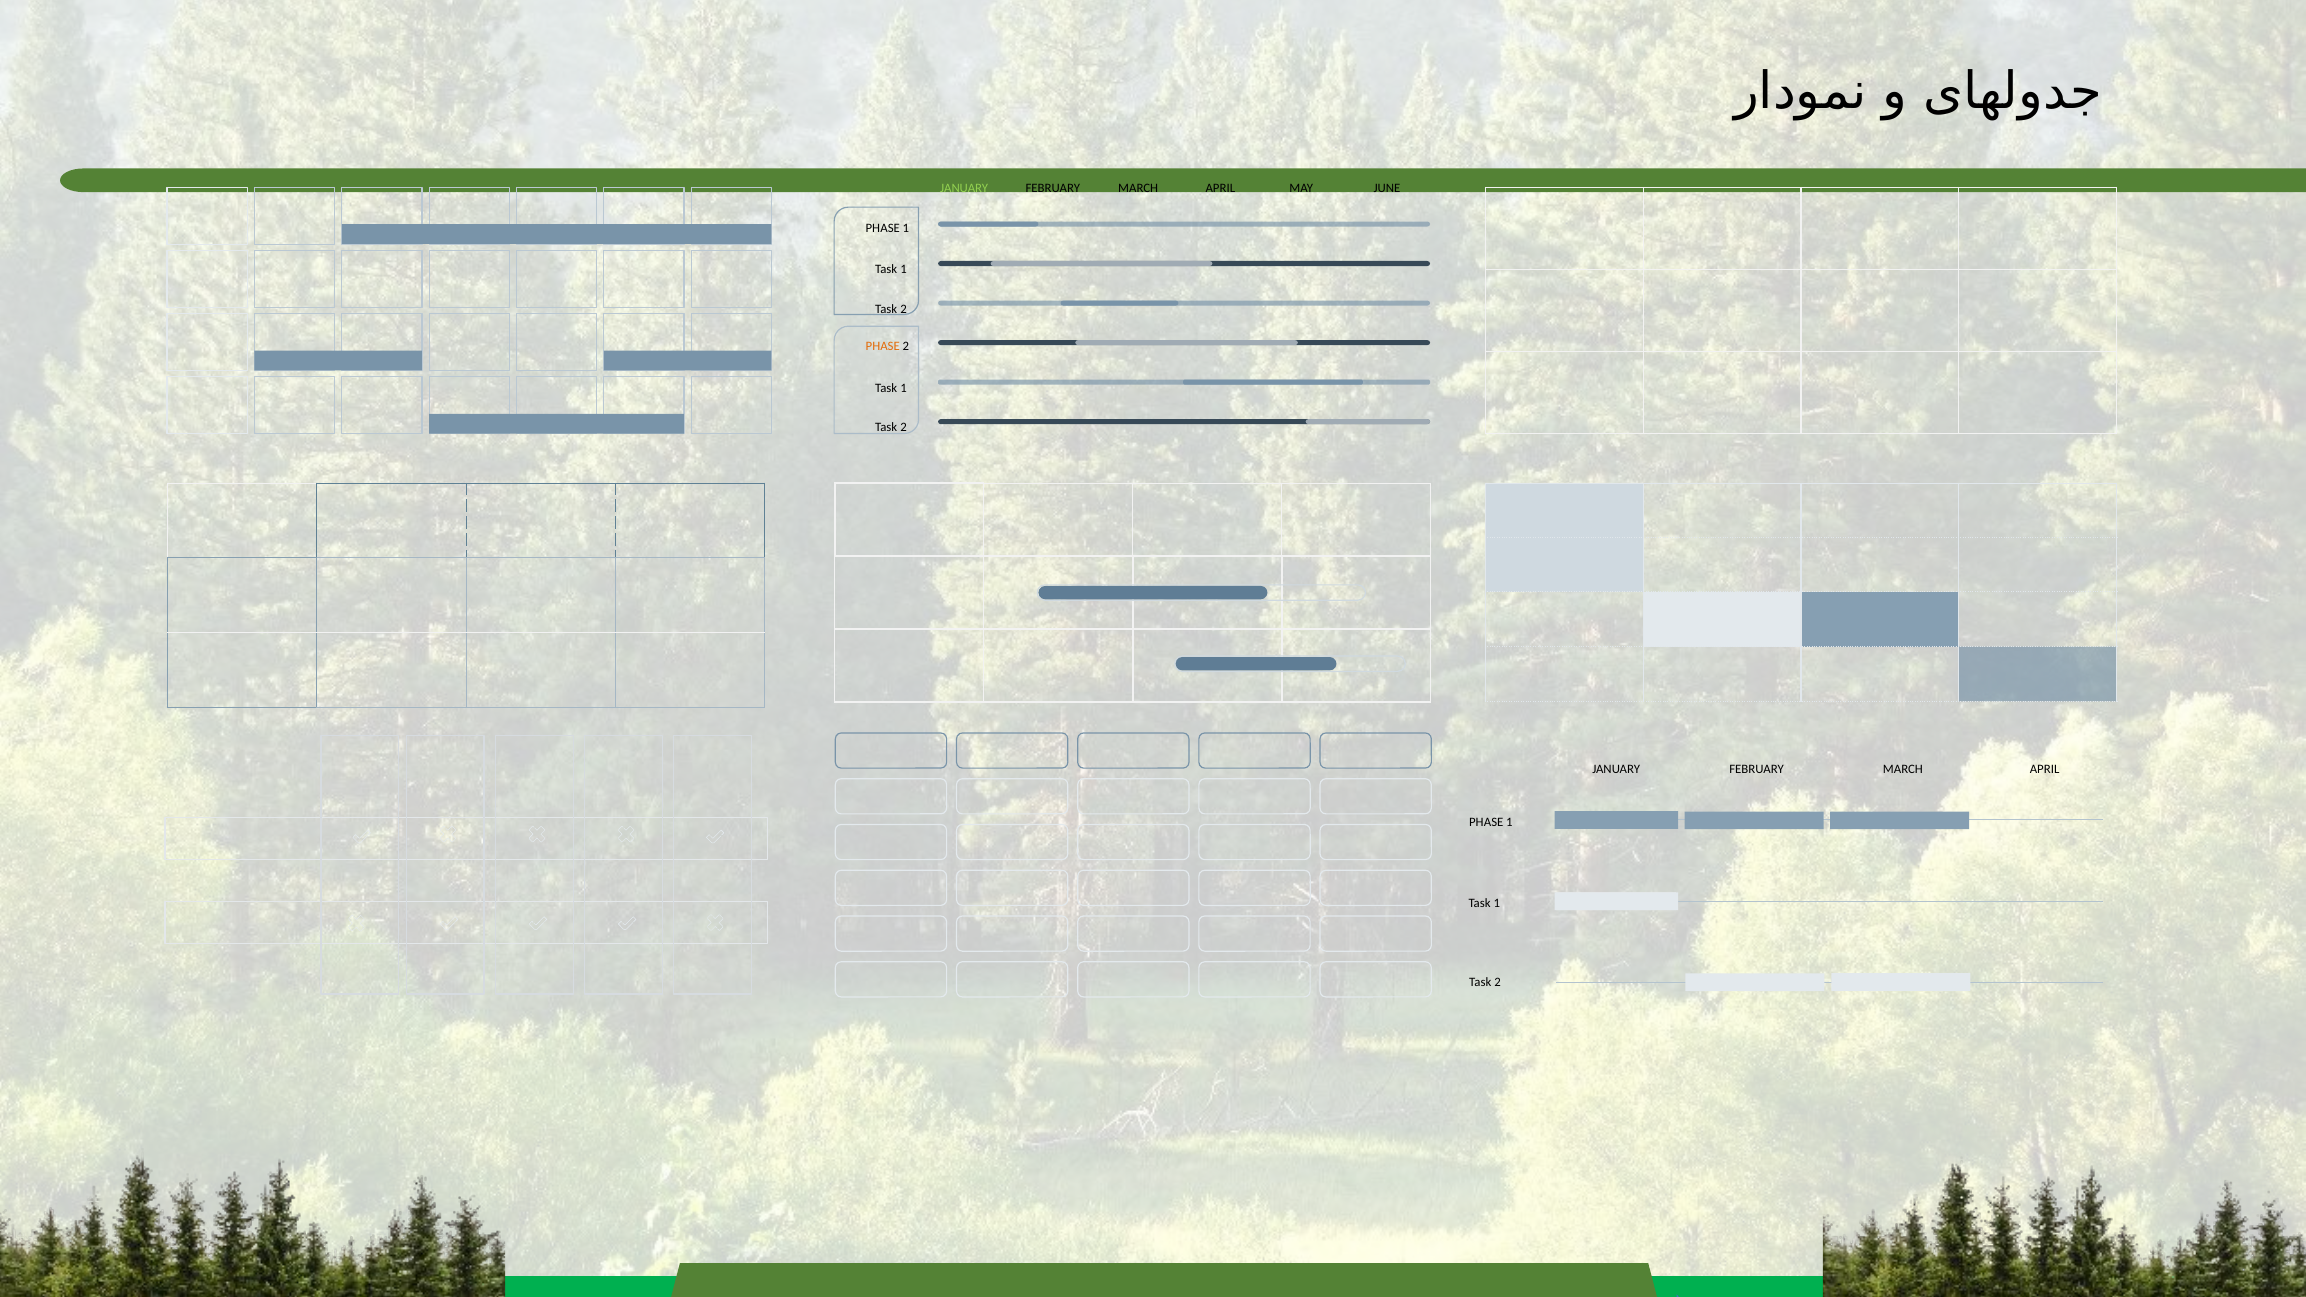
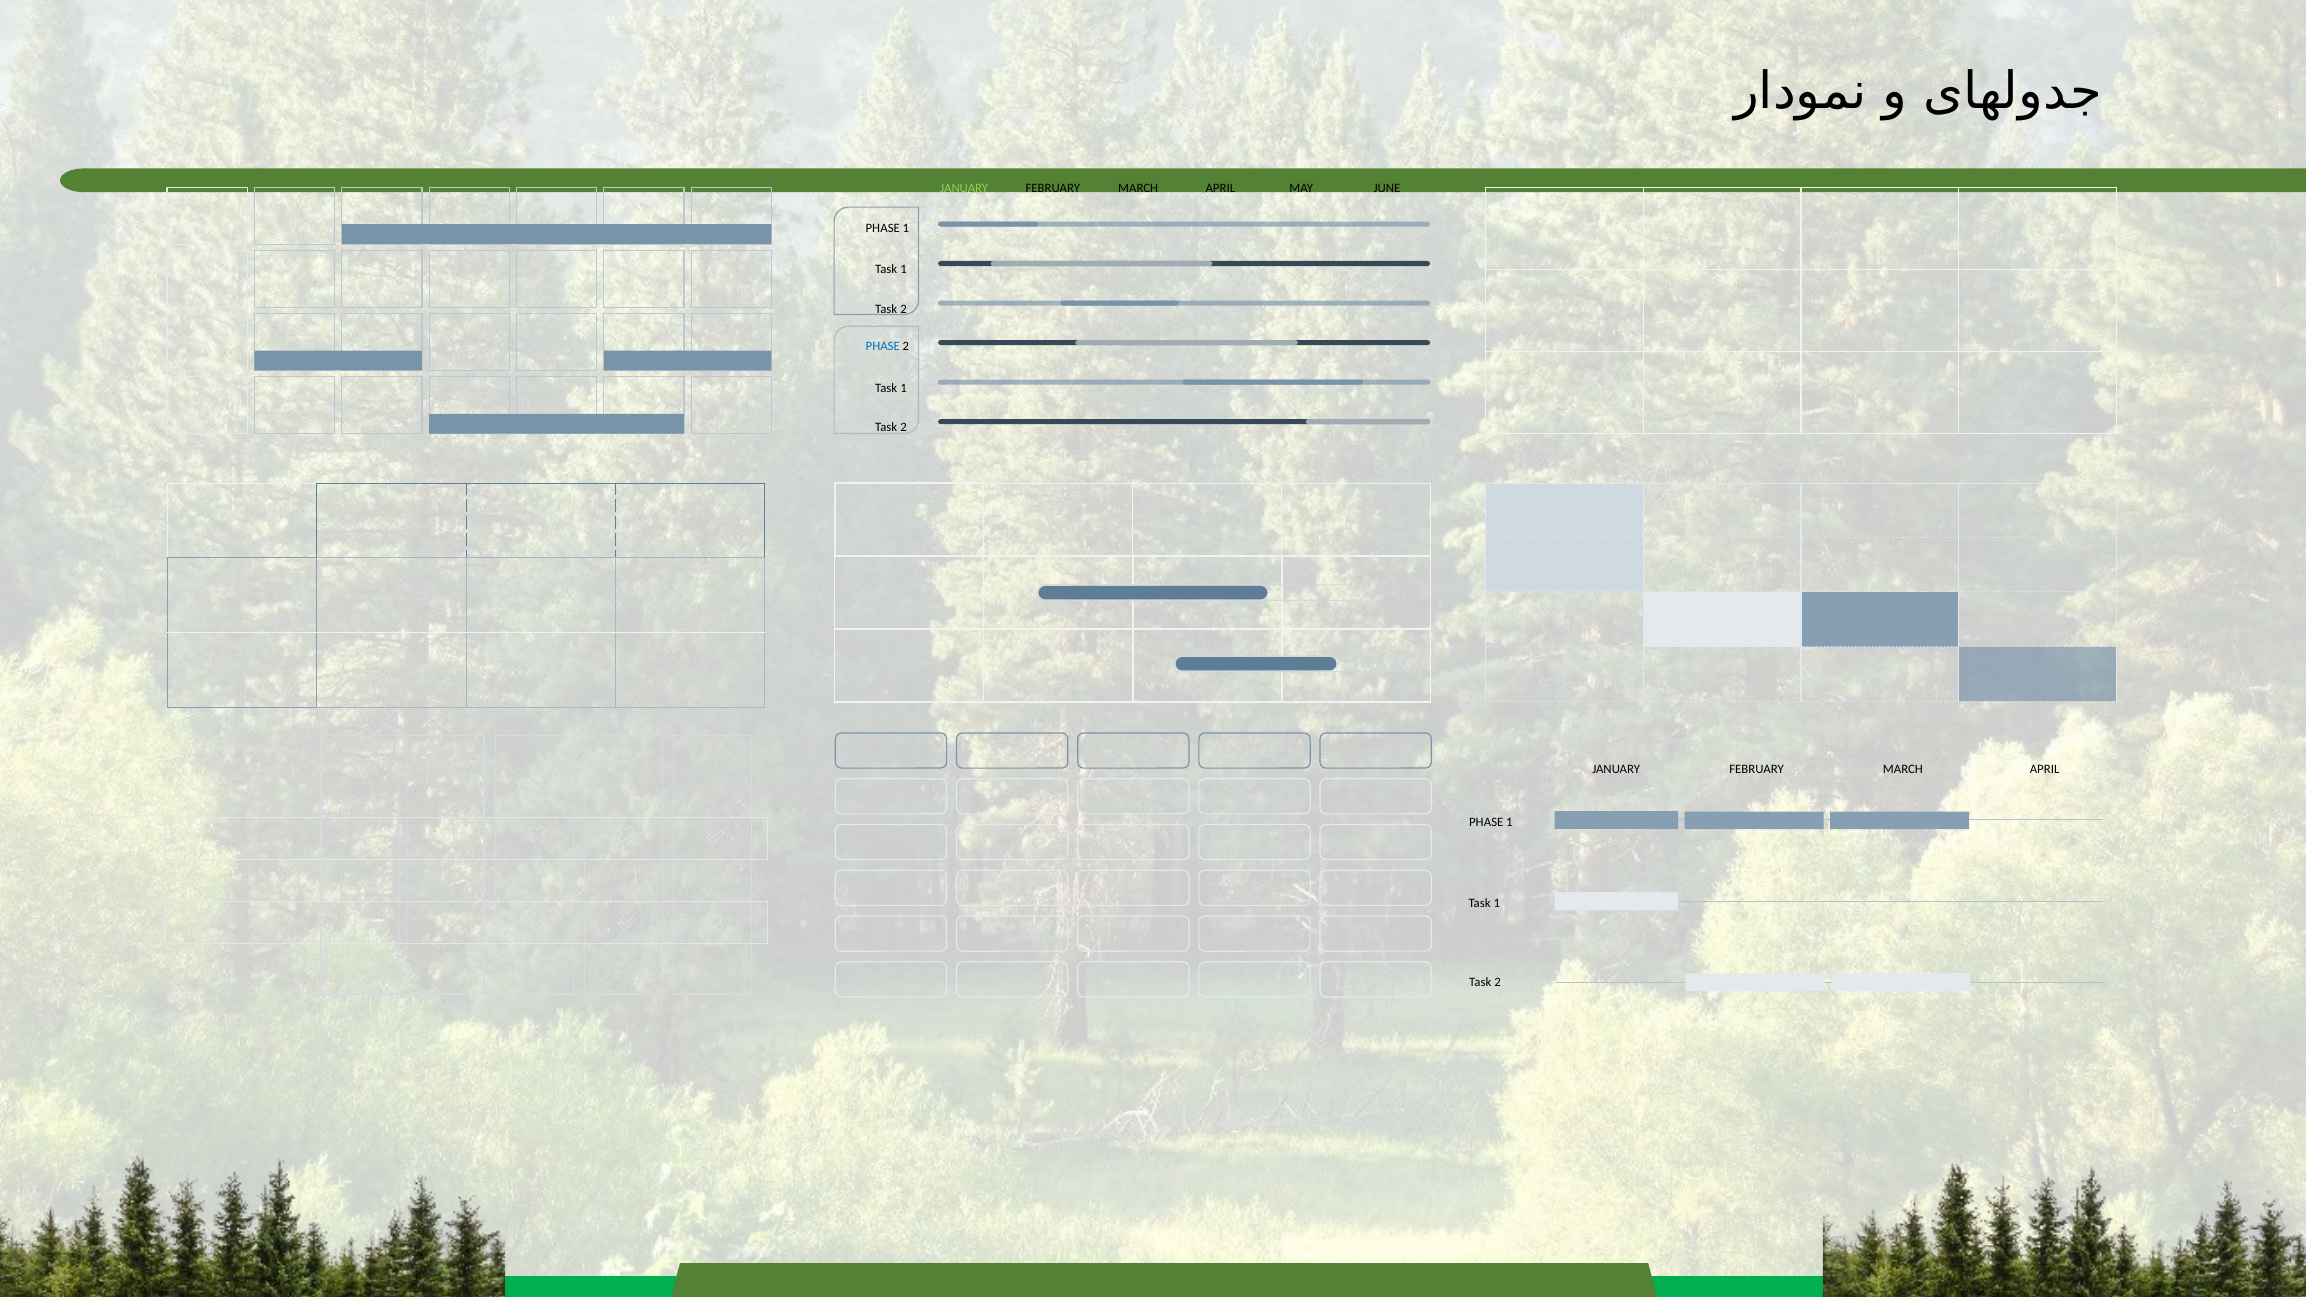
PHASE at (883, 346) colour: orange -> blue
